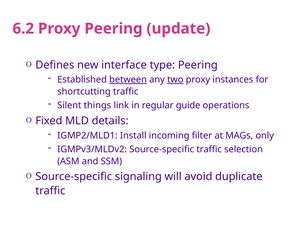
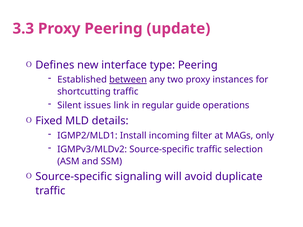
6.2: 6.2 -> 3.3
two underline: present -> none
things: things -> issues
